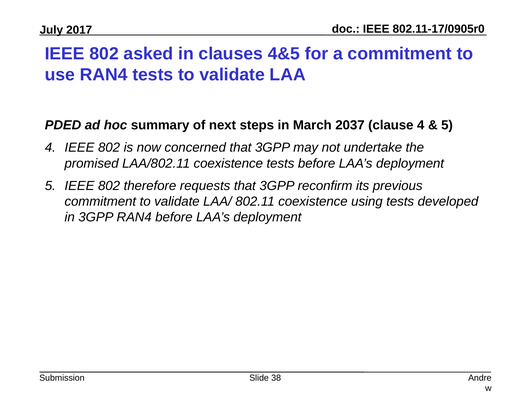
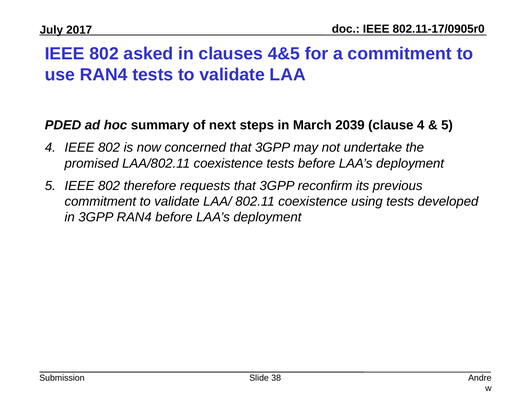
2037: 2037 -> 2039
